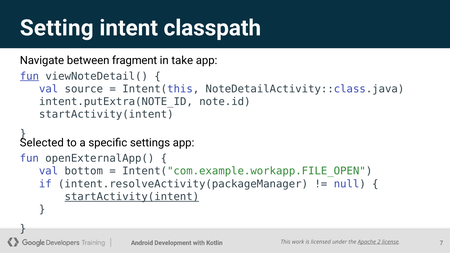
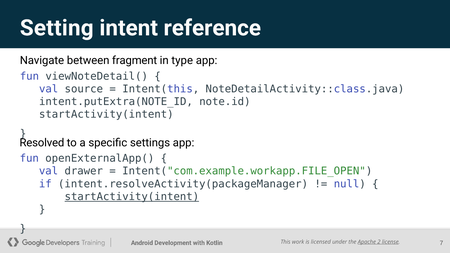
classpath: classpath -> reference
take: take -> type
fun at (29, 76) underline: present -> none
Selected: Selected -> Resolved
bottom: bottom -> drawer
